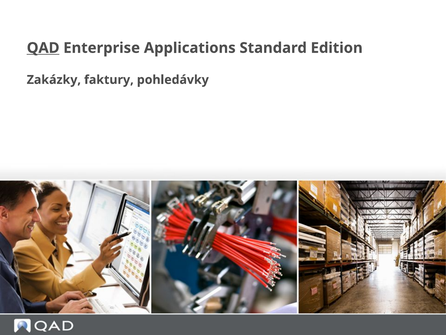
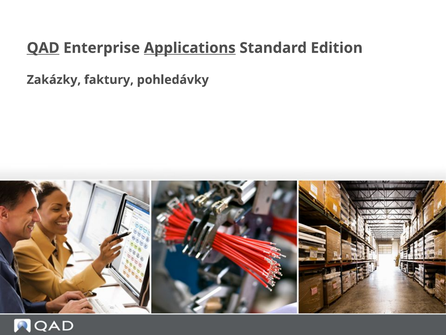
Applications underline: none -> present
